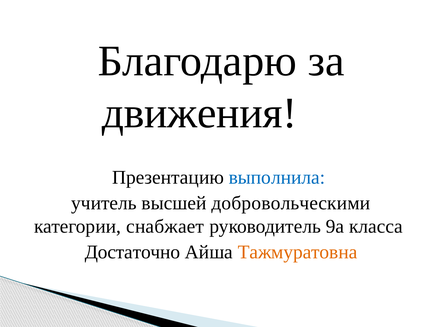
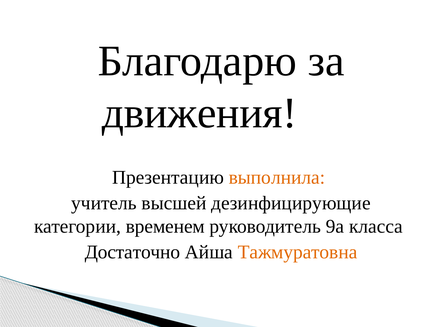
выполнила colour: blue -> orange
добровольческими: добровольческими -> дезинфицирующие
снабжает: снабжает -> временем
